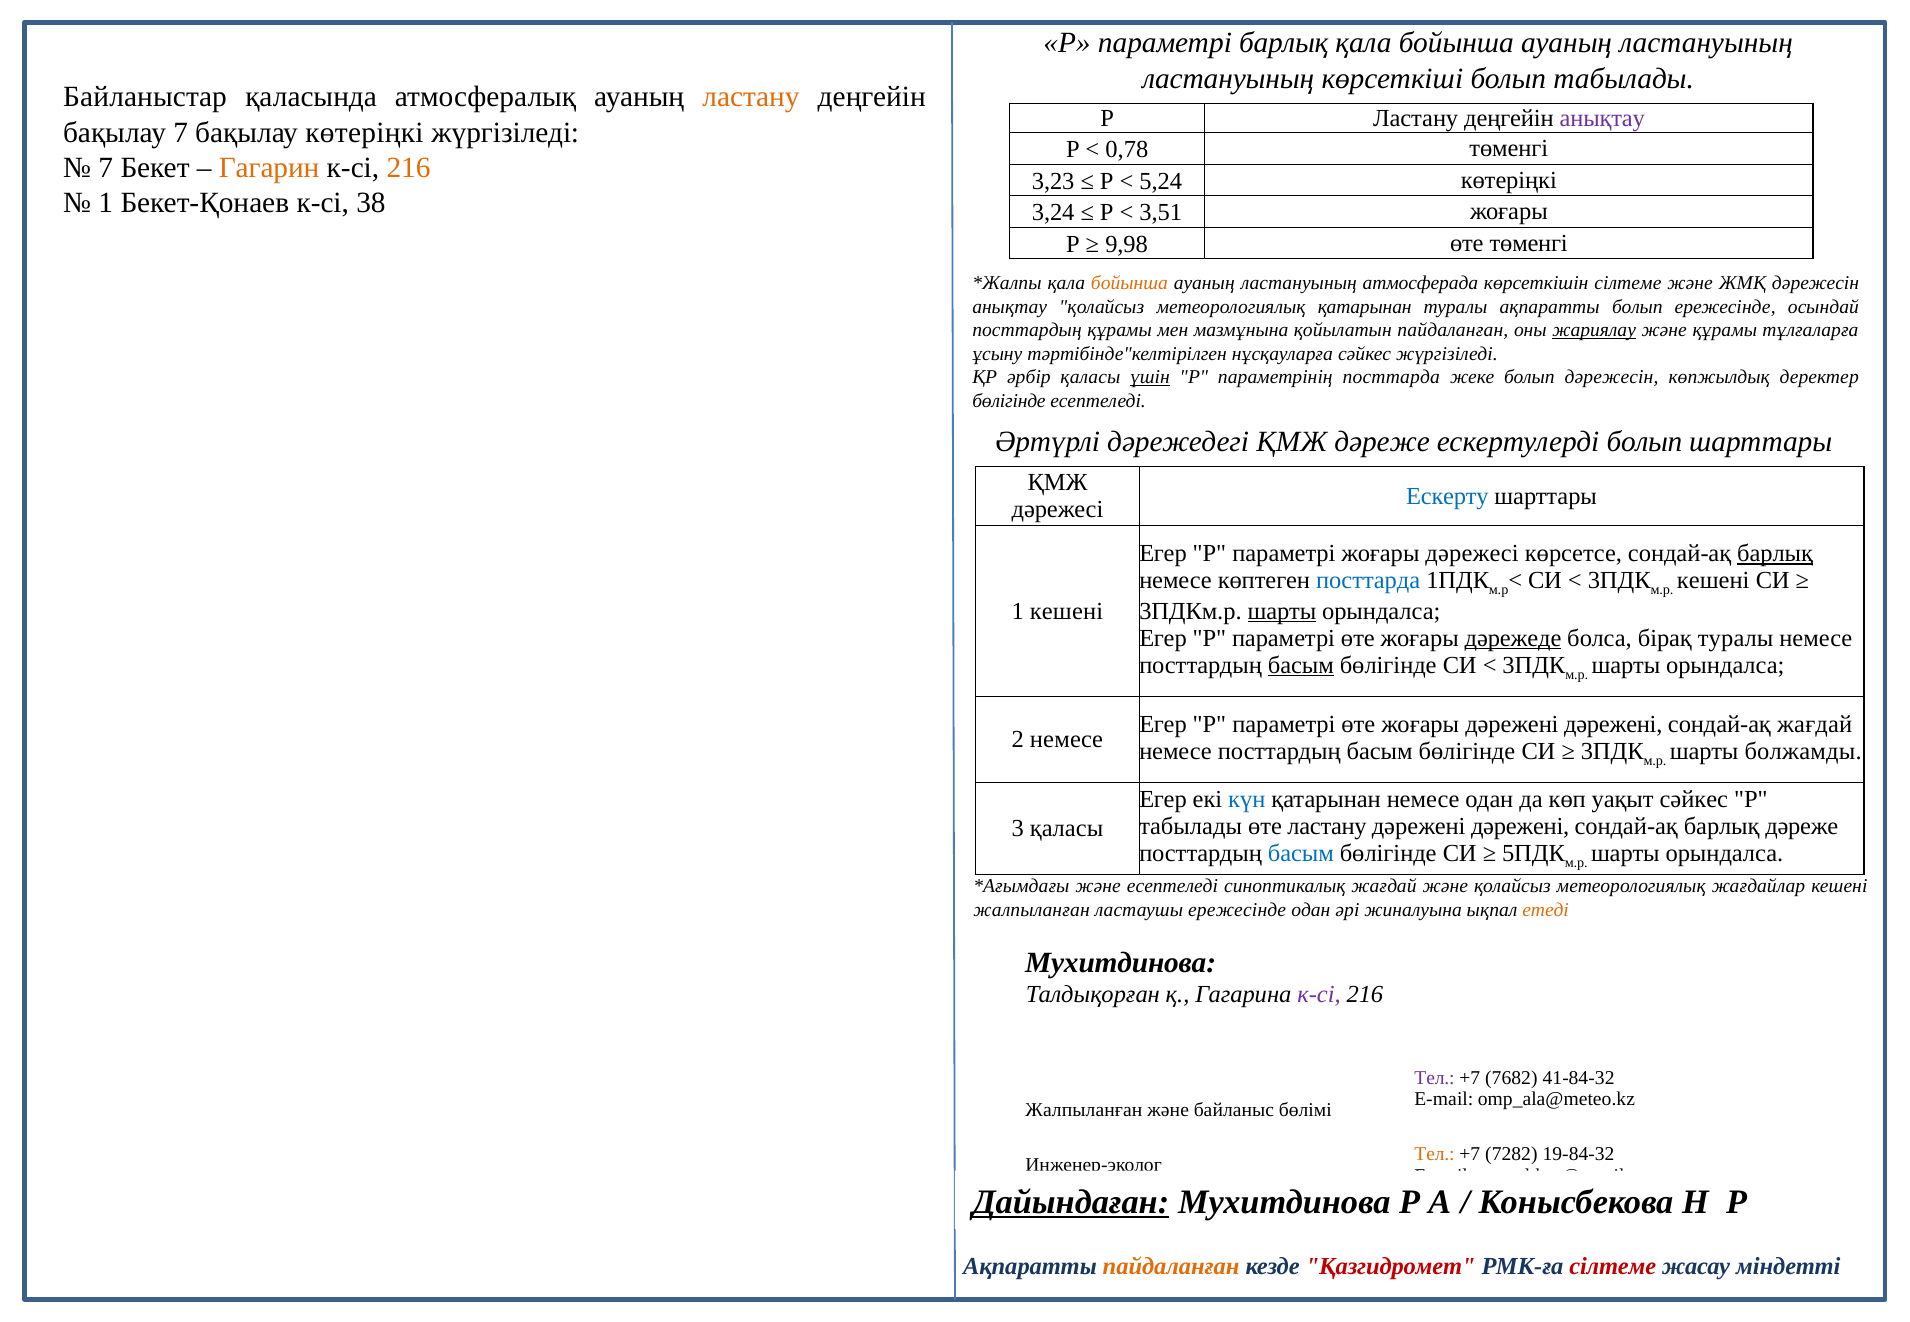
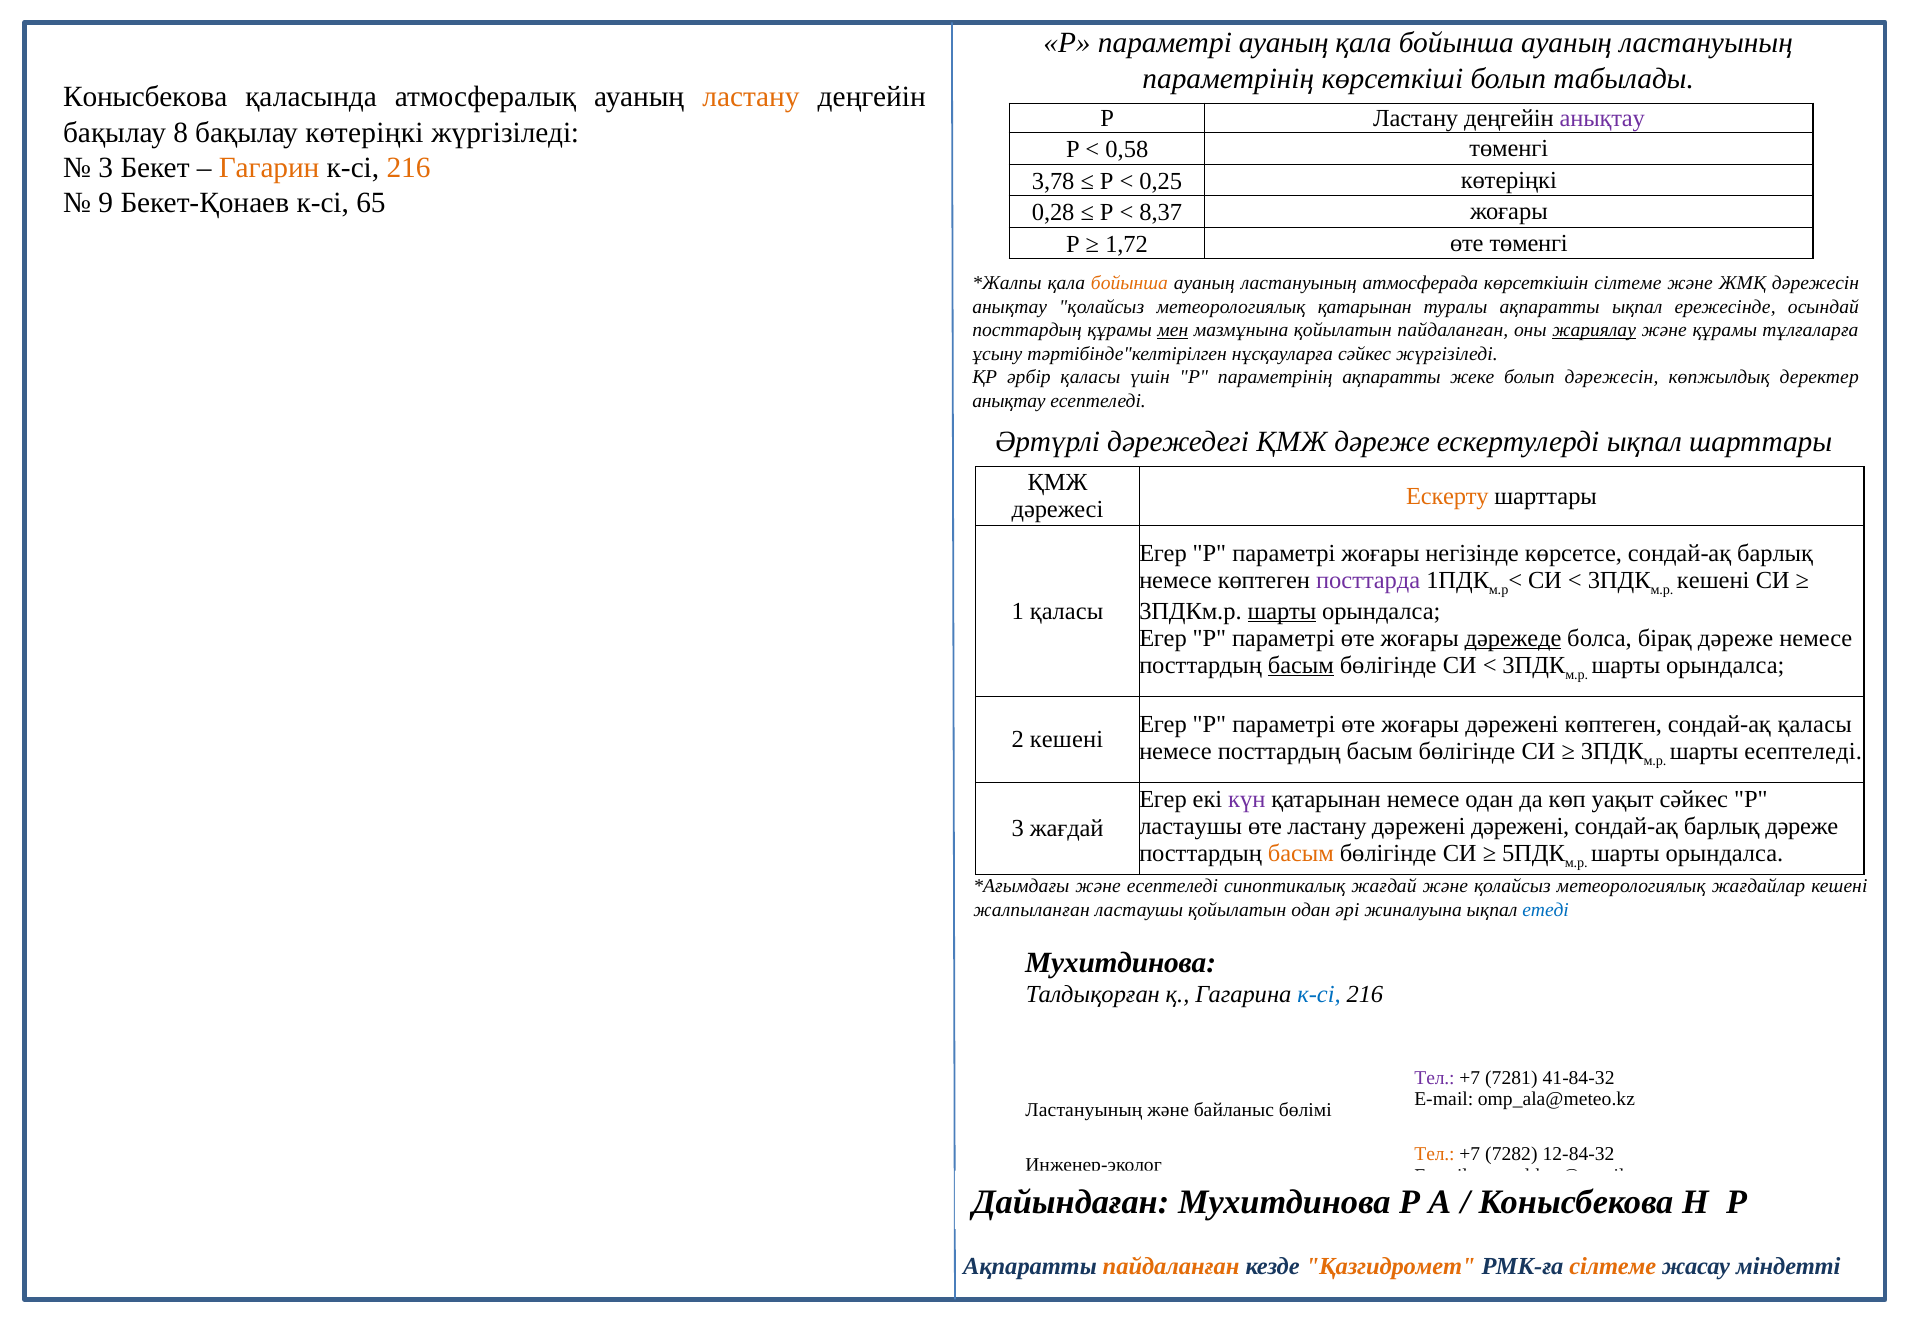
параметрі барлық: барлық -> ауаның
ластануының at (1228, 78): ластануының -> параметрінің
Байланыстар at (145, 97): Байланыстар -> Конысбекова
бақылау 7: 7 -> 8
0,78: 0,78 -> 0,58
7 at (106, 168): 7 -> 3
3,23: 3,23 -> 3,78
5,24: 5,24 -> 0,25
1 at (106, 203): 1 -> 9
38: 38 -> 65
3,24: 3,24 -> 0,28
3,51: 3,51 -> 8,37
9,98: 9,98 -> 1,72
ақпаратты болып: болып -> ықпал
мен underline: none -> present
үшін underline: present -> none
параметрінің посттарда: посттарда -> ақпаратты
бөлігінде at (1009, 401): бөлігінде -> анықтау
ескертулерді болып: болып -> ықпал
Ескерту colour: blue -> orange
жоғары дәрежесі: дәрежесі -> негізінде
барлық at (1775, 553) underline: present -> none
посттарда at (1368, 580) colour: blue -> purple
1 кешені: кешені -> қаласы
бірақ туралы: туралы -> дәреже
жоғары дәрежені дәрежені: дәрежені -> көптеген
сондай-ақ жағдай: жағдай -> қаласы
2 немесе: немесе -> кешені
шарты болжамды: болжамды -> есептеледі
күн colour: blue -> purple
табылады at (1191, 827): табылады -> ластаушы
3 қаласы: қаласы -> жағдай
басым at (1301, 854) colour: blue -> orange
ластаушы ережесінде: ережесінде -> қойылатын
етеді colour: orange -> blue
к-сі at (1319, 994) colour: purple -> blue
7682: 7682 -> 7281
Жалпыланған at (1084, 1111): Жалпыланған -> Ластануының
19-84-32: 19-84-32 -> 12-84-32
Дайындаған underline: present -> none
Қазгидромет colour: red -> orange
сілтеме at (1613, 1267) colour: red -> orange
